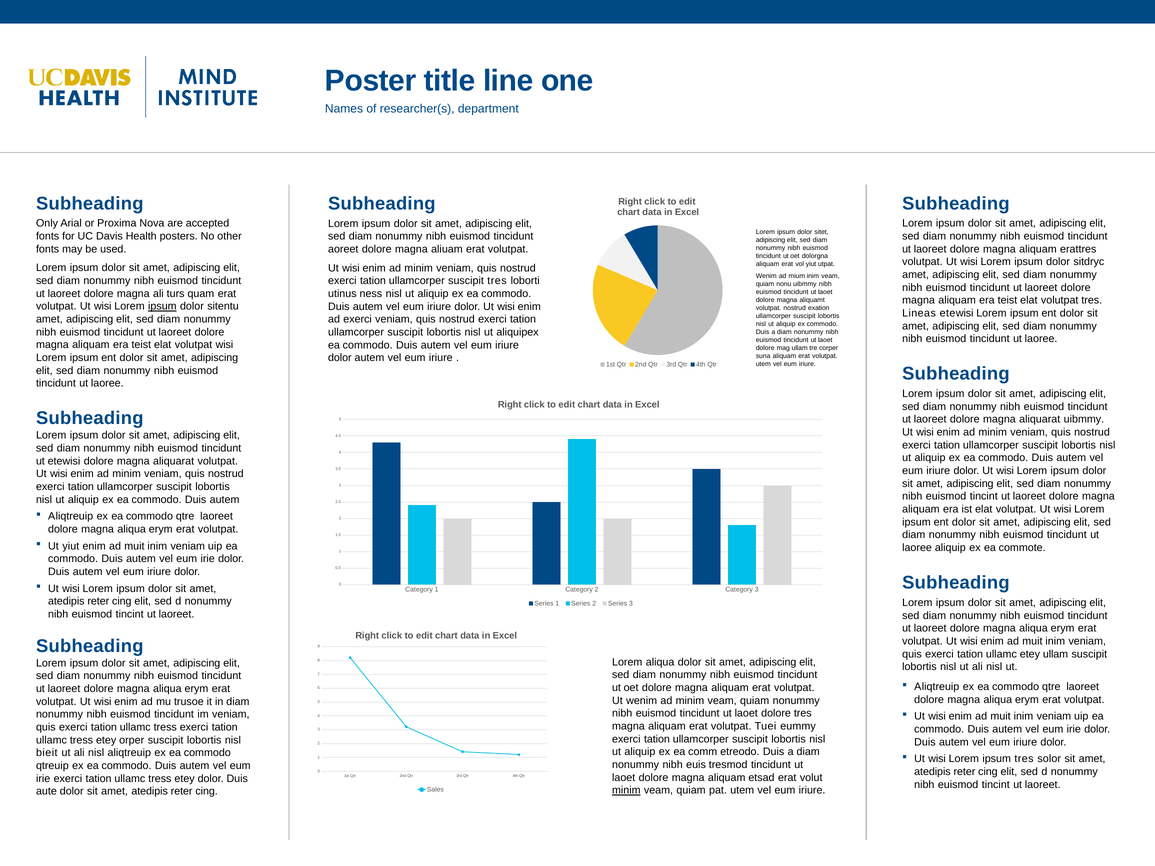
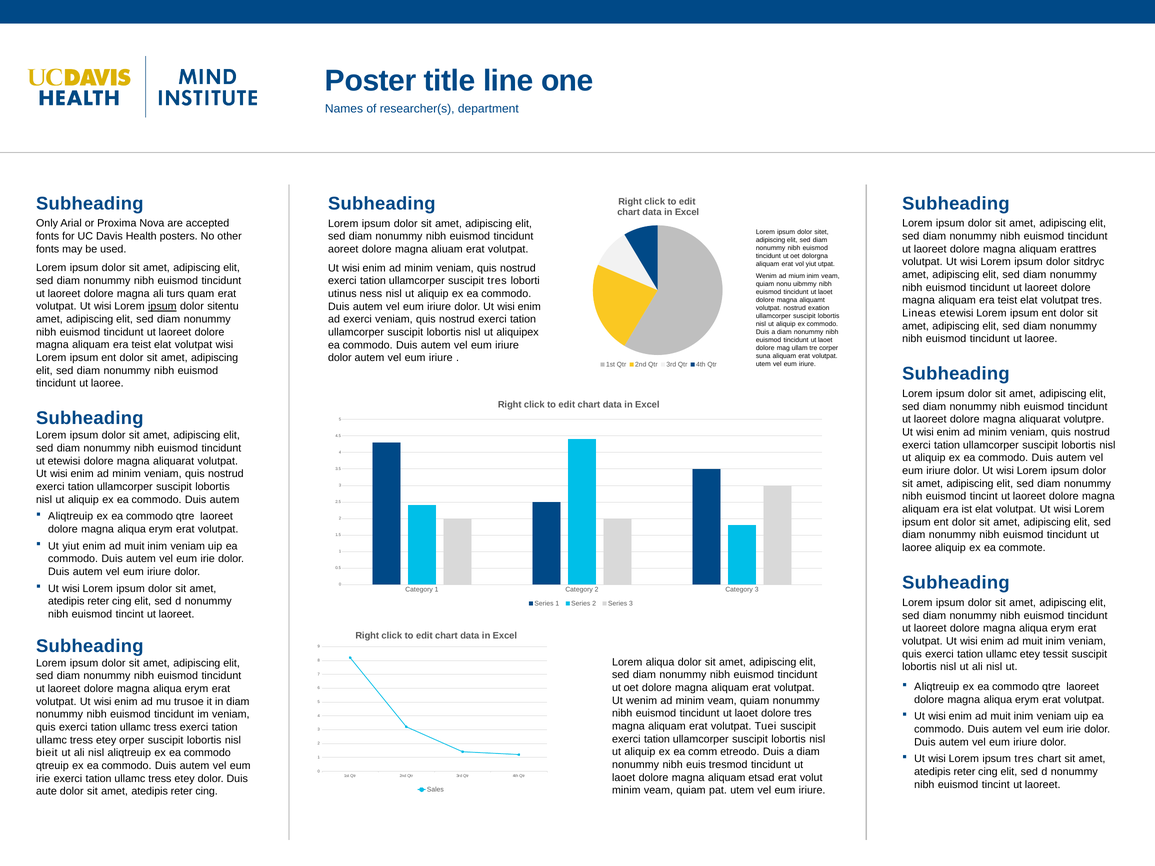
aliquarat uibmmy: uibmmy -> volutpre
etey ullam: ullam -> tessit
Tuei eummy: eummy -> suscipit
tres solor: solor -> chart
minim at (626, 791) underline: present -> none
